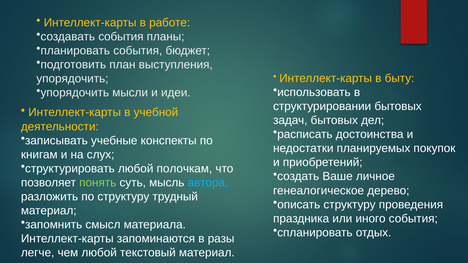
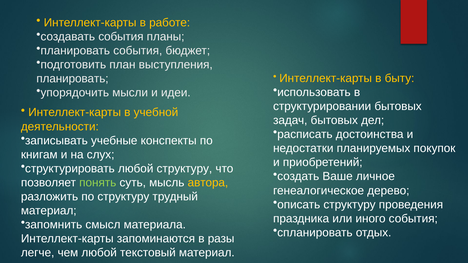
упорядочить at (72, 79): упорядочить -> планировать
любой полочкам: полочкам -> структуру
автора colour: light blue -> yellow
